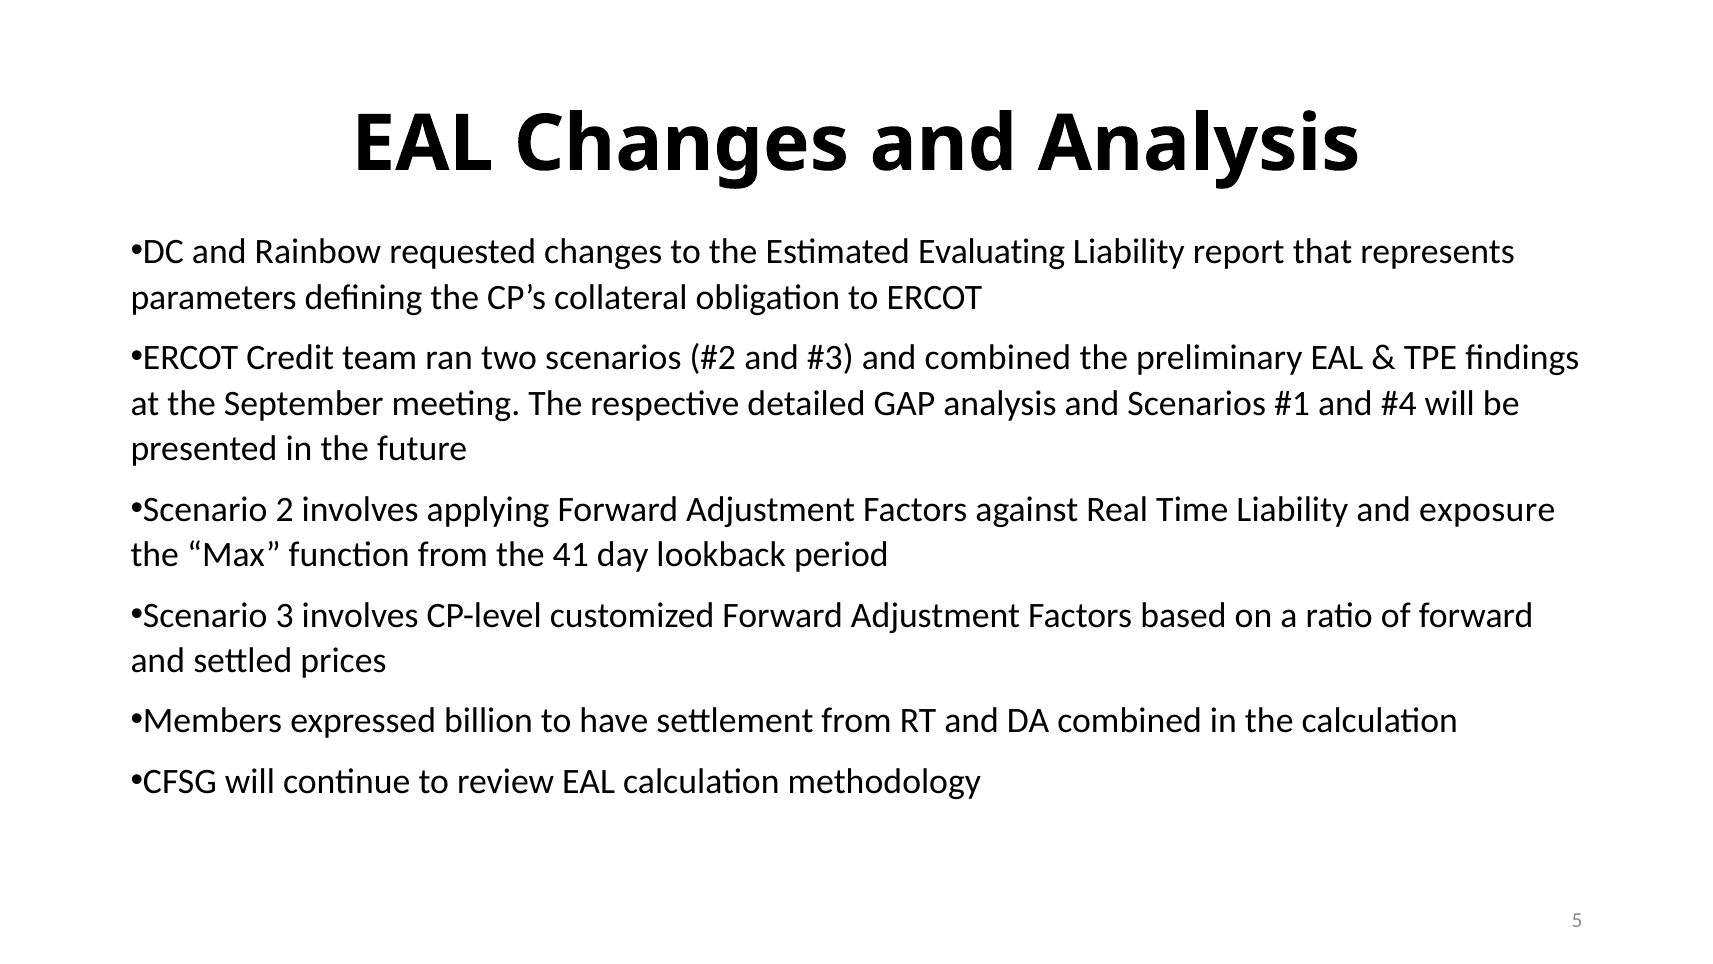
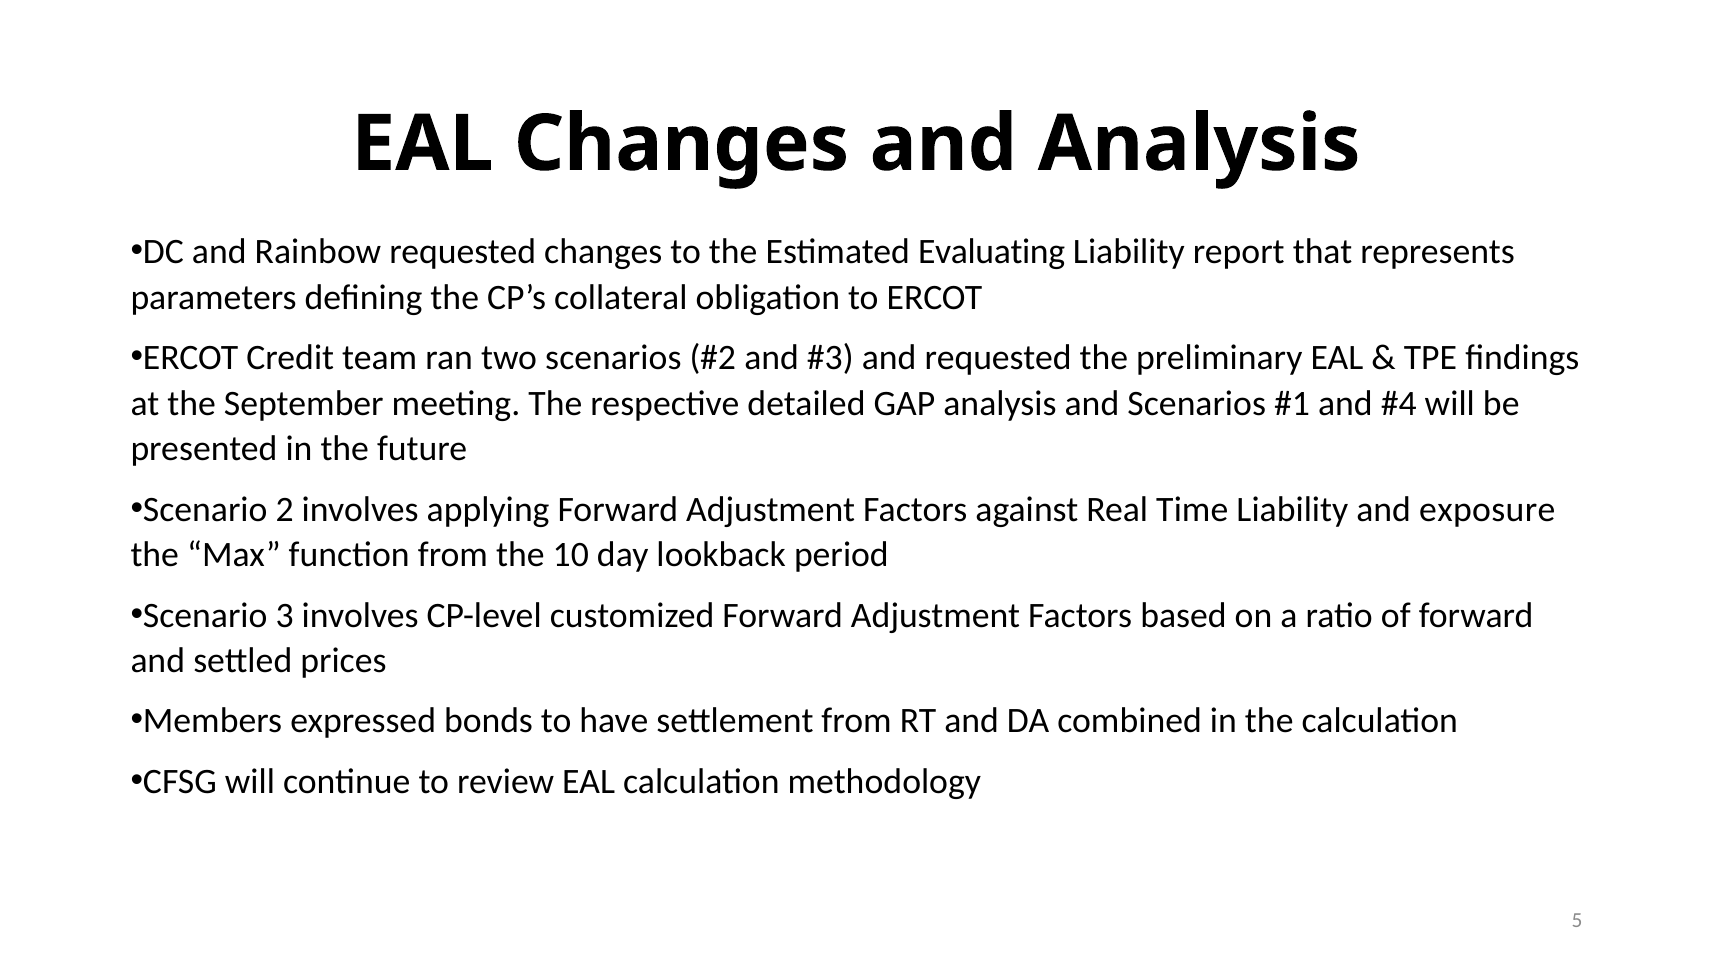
and combined: combined -> requested
41: 41 -> 10
billion: billion -> bonds
